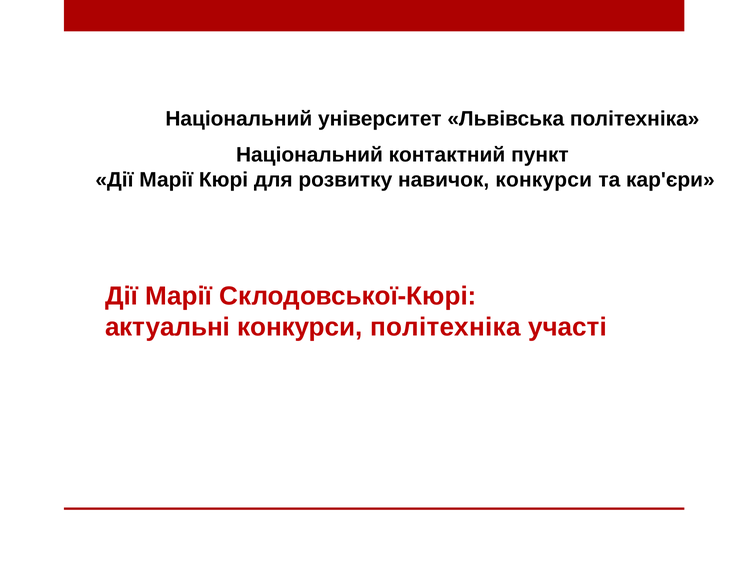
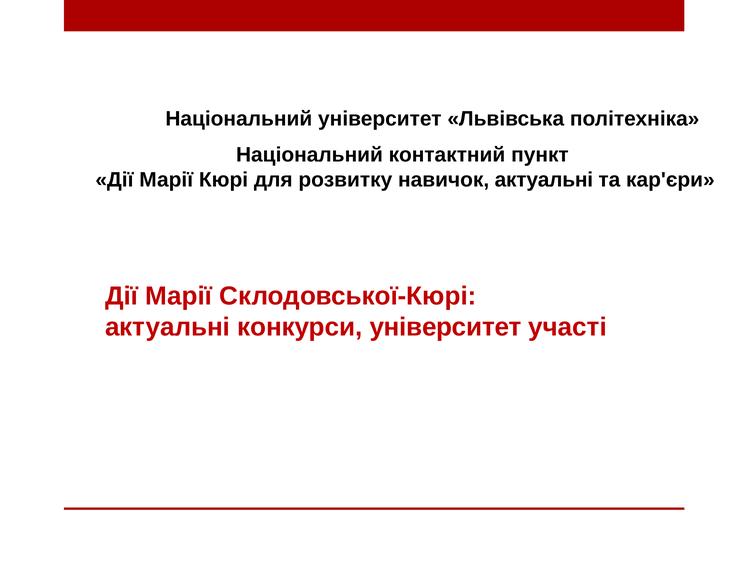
навичок конкурси: конкурси -> актуальні
конкурси політехніка: політехніка -> університет
